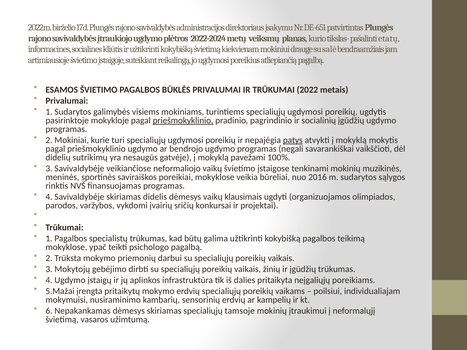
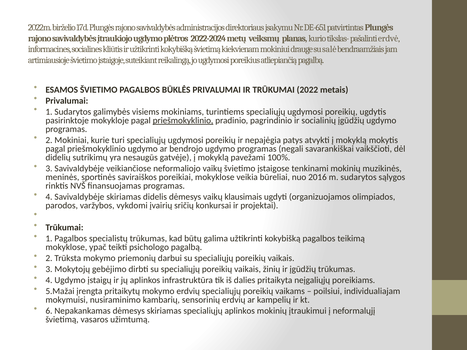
etatų: etatų -> erdvė
patys underline: present -> none
specialiųjų tamsoje: tamsoje -> aplinkos
